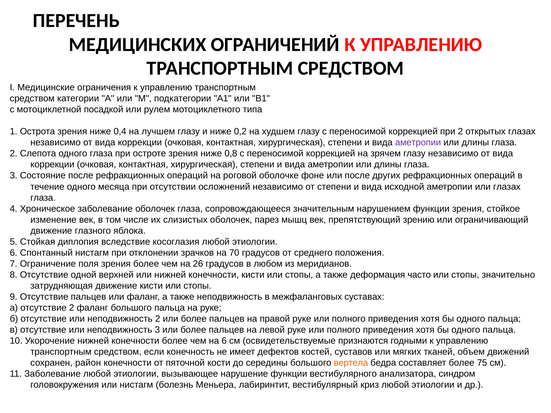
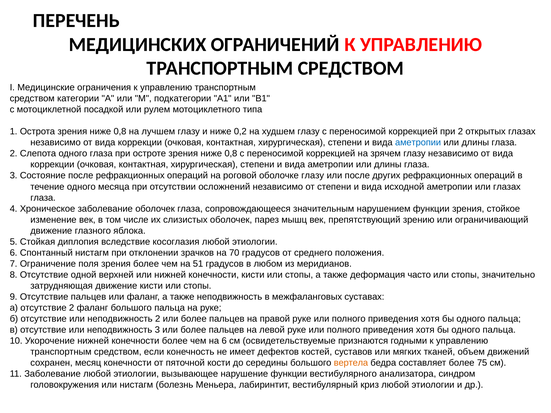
Острота зрения ниже 0,4: 0,4 -> 0,8
аметропии at (418, 143) colour: purple -> blue
оболочке фоне: фоне -> глазу
26: 26 -> 51
район: район -> месяц
